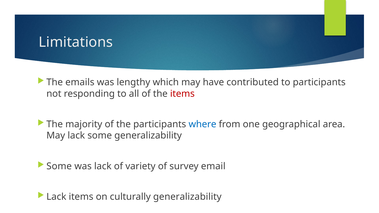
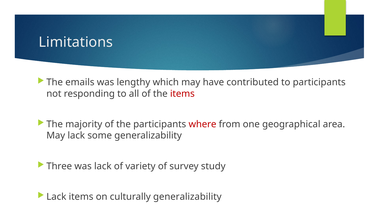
where colour: blue -> red
Some at (59, 166): Some -> Three
email: email -> study
